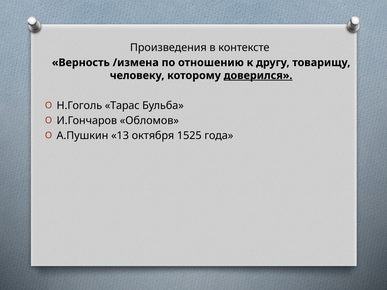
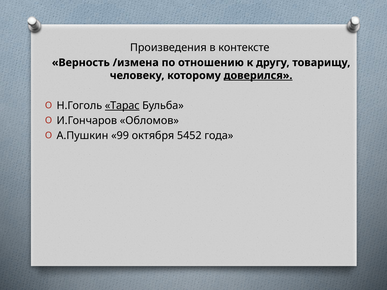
Тарас underline: none -> present
13: 13 -> 99
1525: 1525 -> 5452
